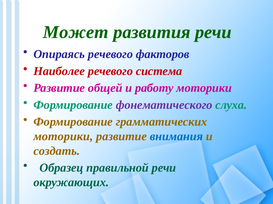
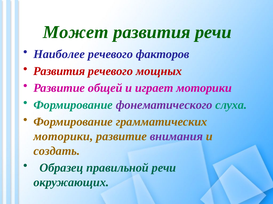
Опираясь: Опираясь -> Наиболее
Наиболее at (59, 71): Наиболее -> Развития
система: система -> мощных
работу: работу -> играет
внимания colour: blue -> purple
